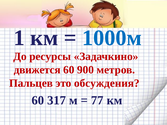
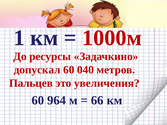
1000м colour: blue -> red
движется: движется -> допускал
900: 900 -> 040
обсуждения: обсуждения -> увеличения
317: 317 -> 964
77: 77 -> 66
